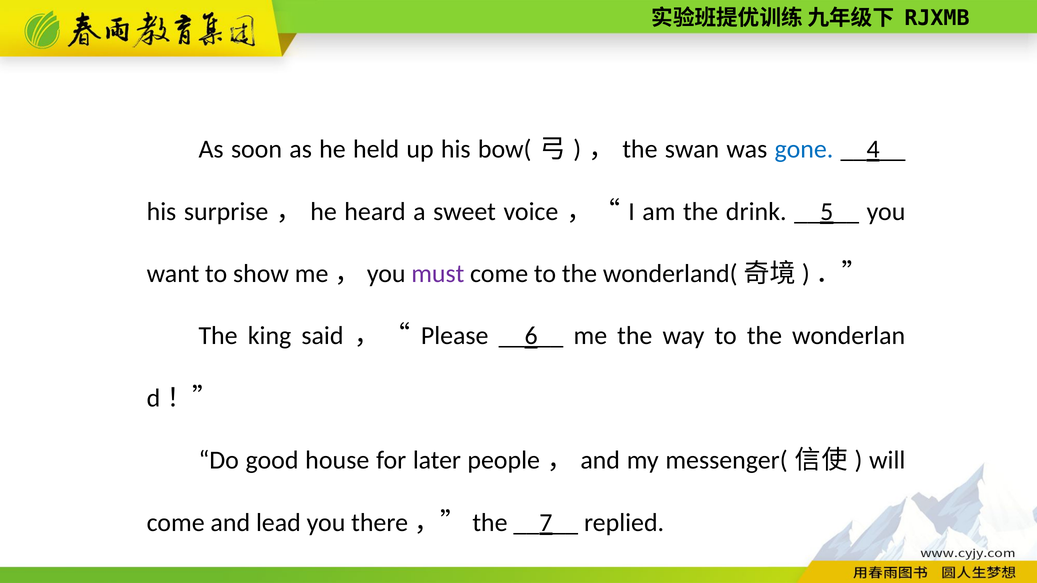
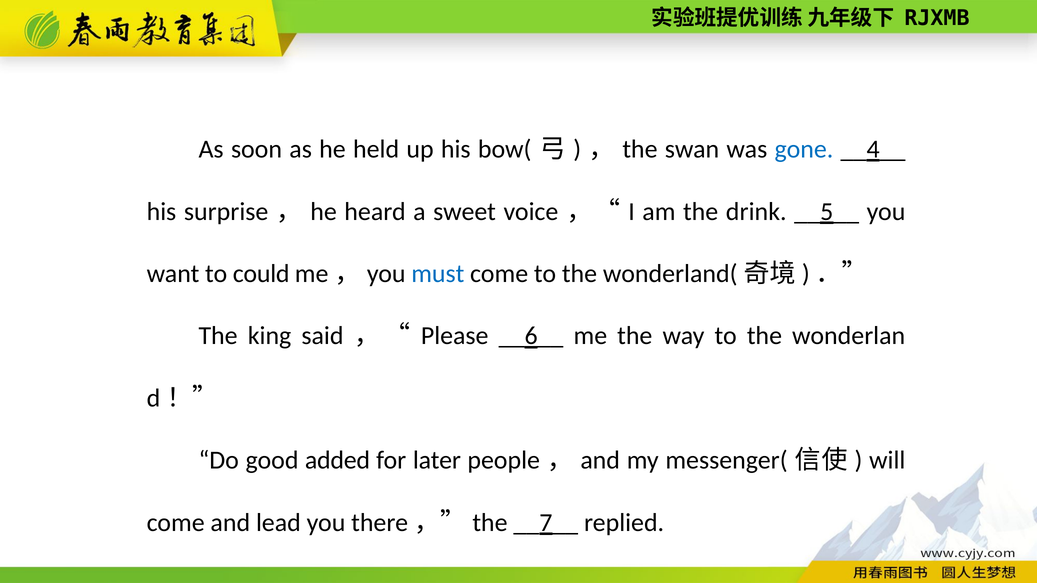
show: show -> could
must colour: purple -> blue
house: house -> added
